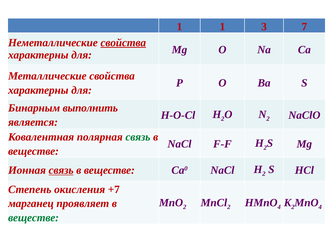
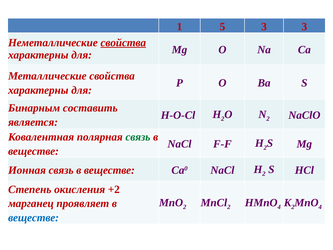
1 1: 1 -> 5
3 7: 7 -> 3
выполнить: выполнить -> составить
связь at (61, 170) underline: present -> none
+7: +7 -> +2
веществе at (34, 217) colour: green -> blue
